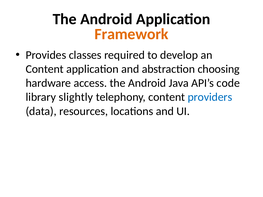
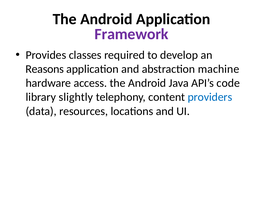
Framework colour: orange -> purple
Content at (45, 69): Content -> Reasons
choosing: choosing -> machine
